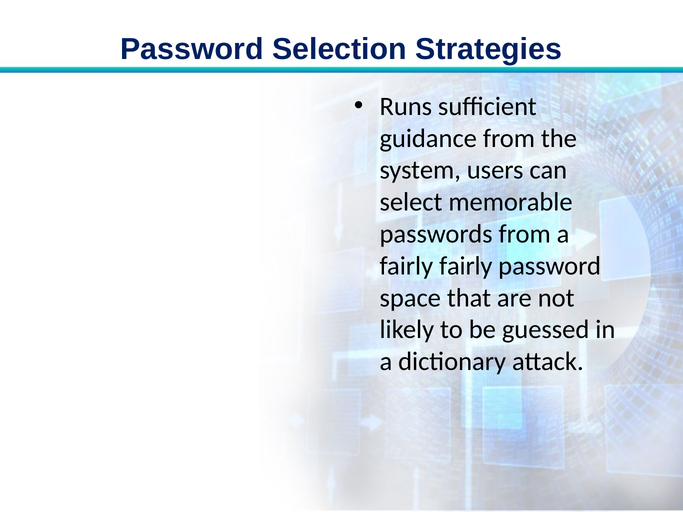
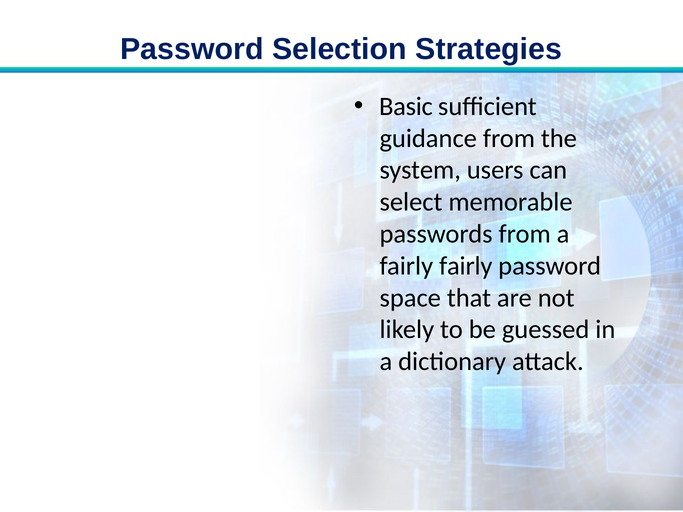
Runs: Runs -> Basic
